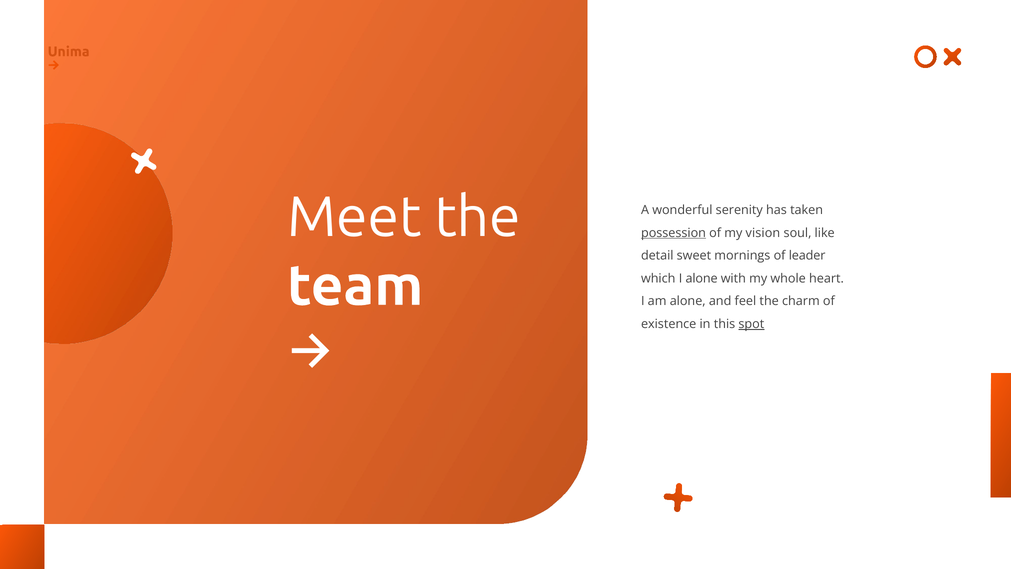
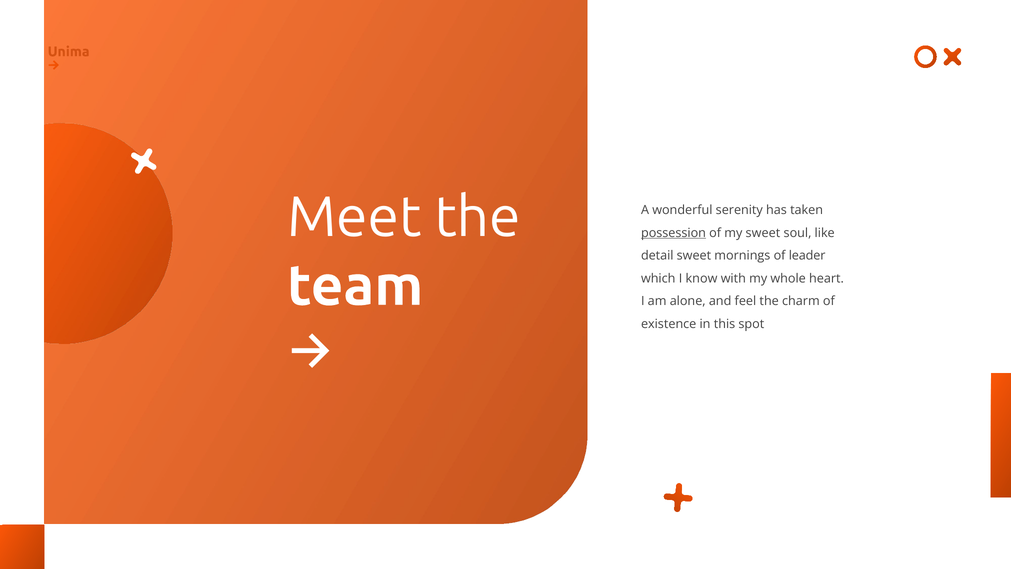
my vision: vision -> sweet
I alone: alone -> know
spot underline: present -> none
